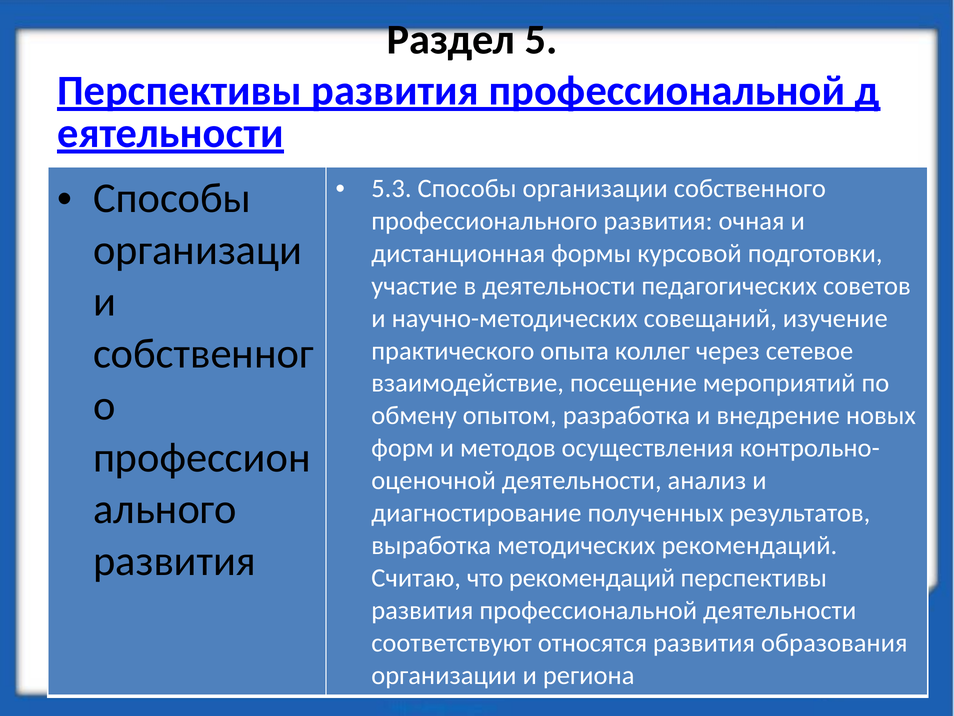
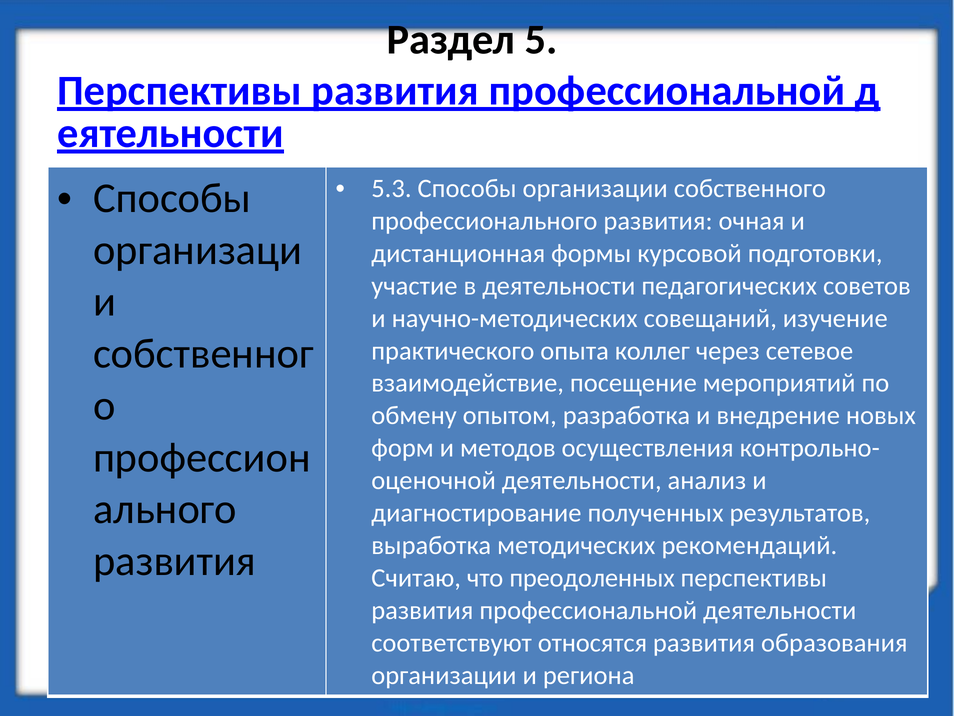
что рекомендаций: рекомендаций -> преодоленных
